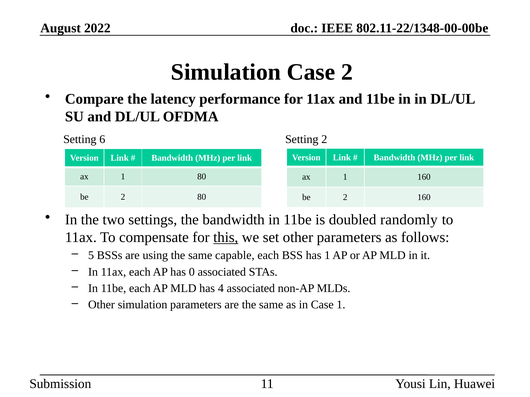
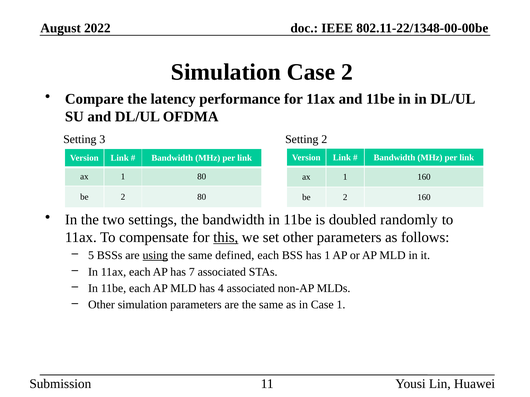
6: 6 -> 3
using underline: none -> present
capable: capable -> defined
0: 0 -> 7
